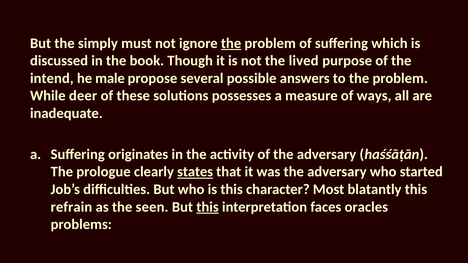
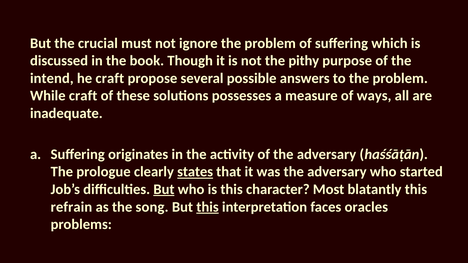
simply: simply -> crucial
the at (231, 43) underline: present -> none
lived: lived -> pithy
he male: male -> craft
While deer: deer -> craft
But at (164, 189) underline: none -> present
seen: seen -> song
